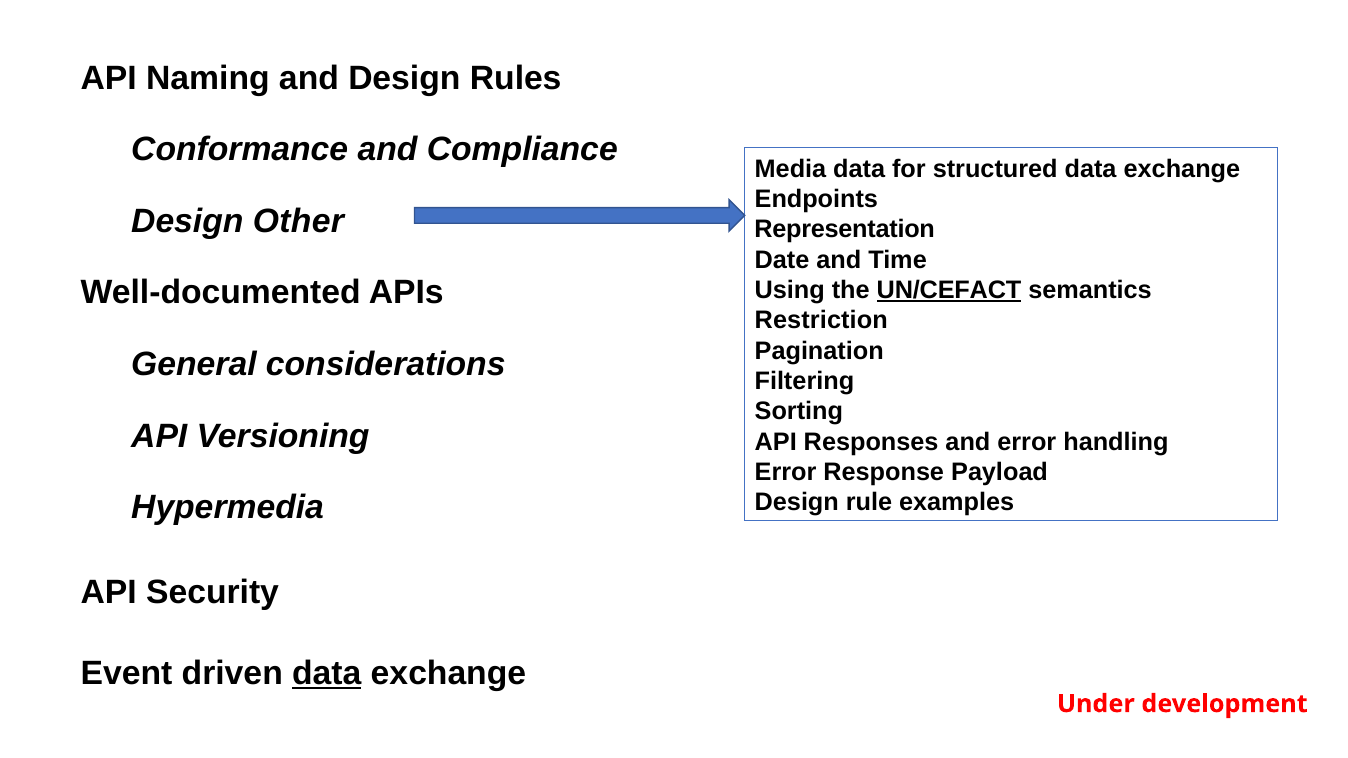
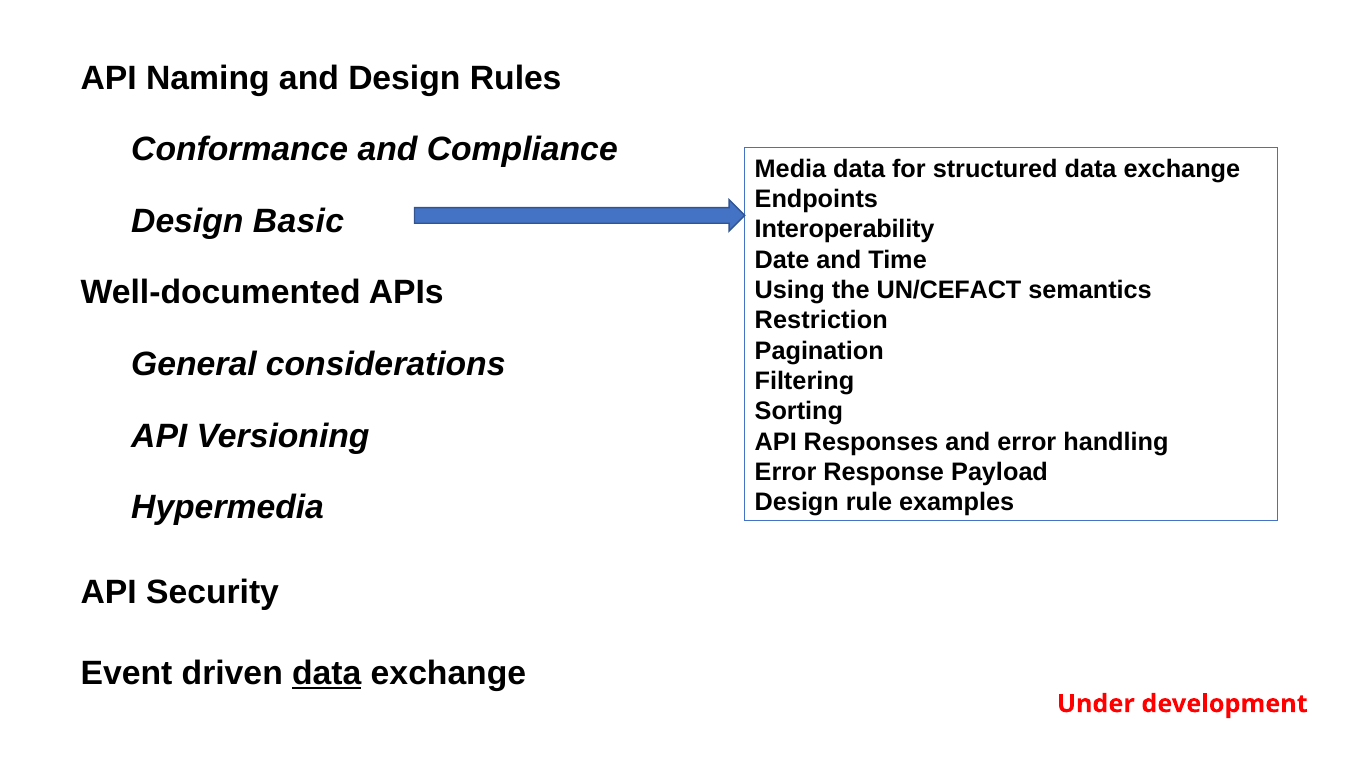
Other: Other -> Basic
Representation: Representation -> Interoperability
UN/CEFACT underline: present -> none
